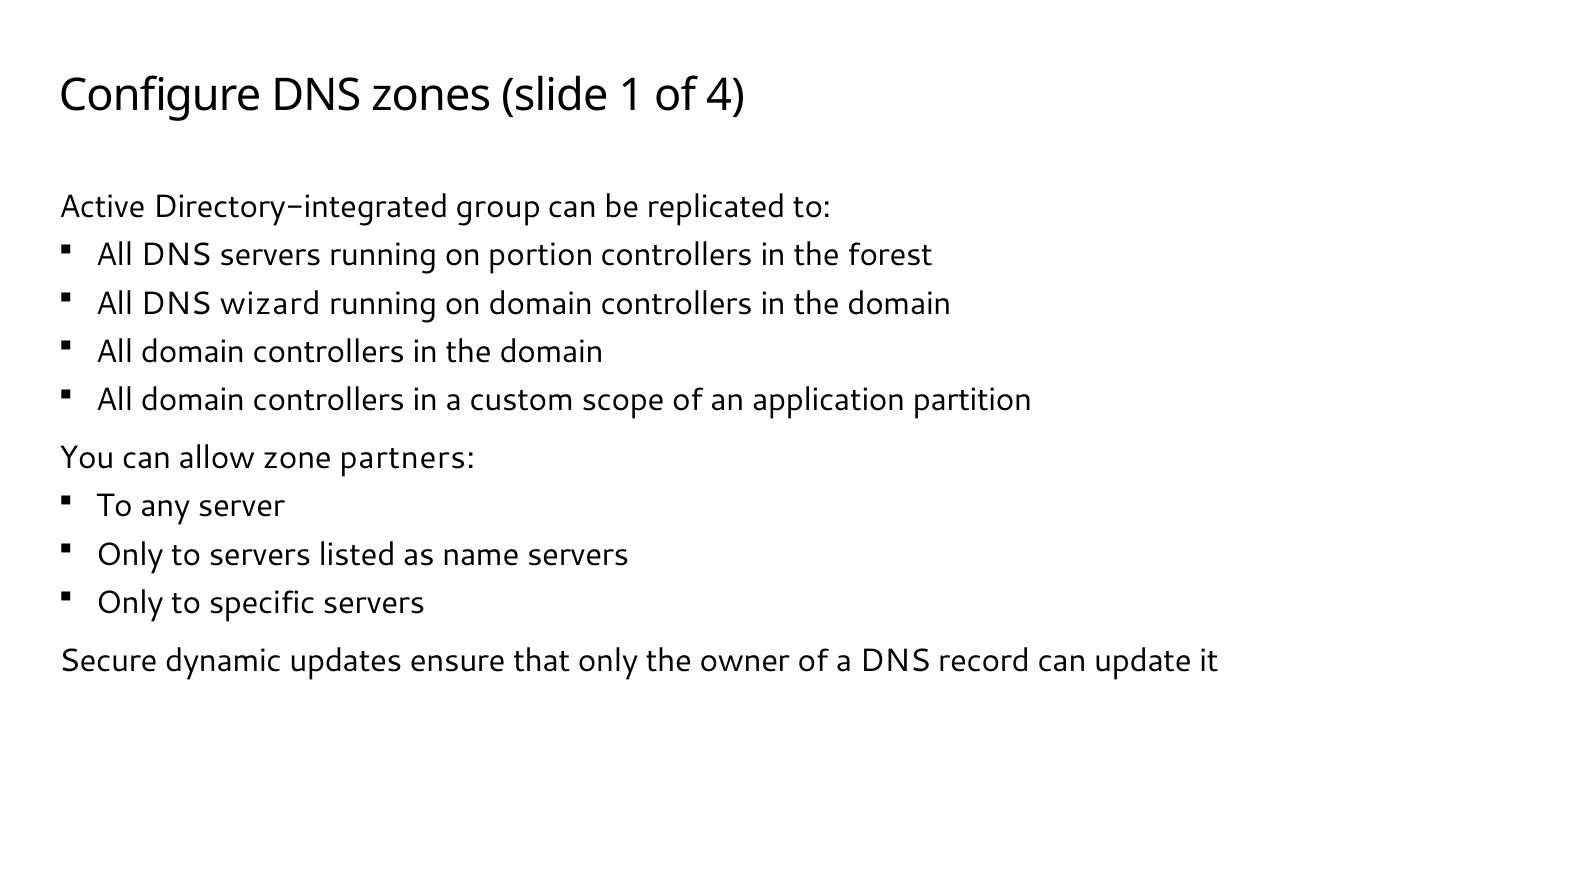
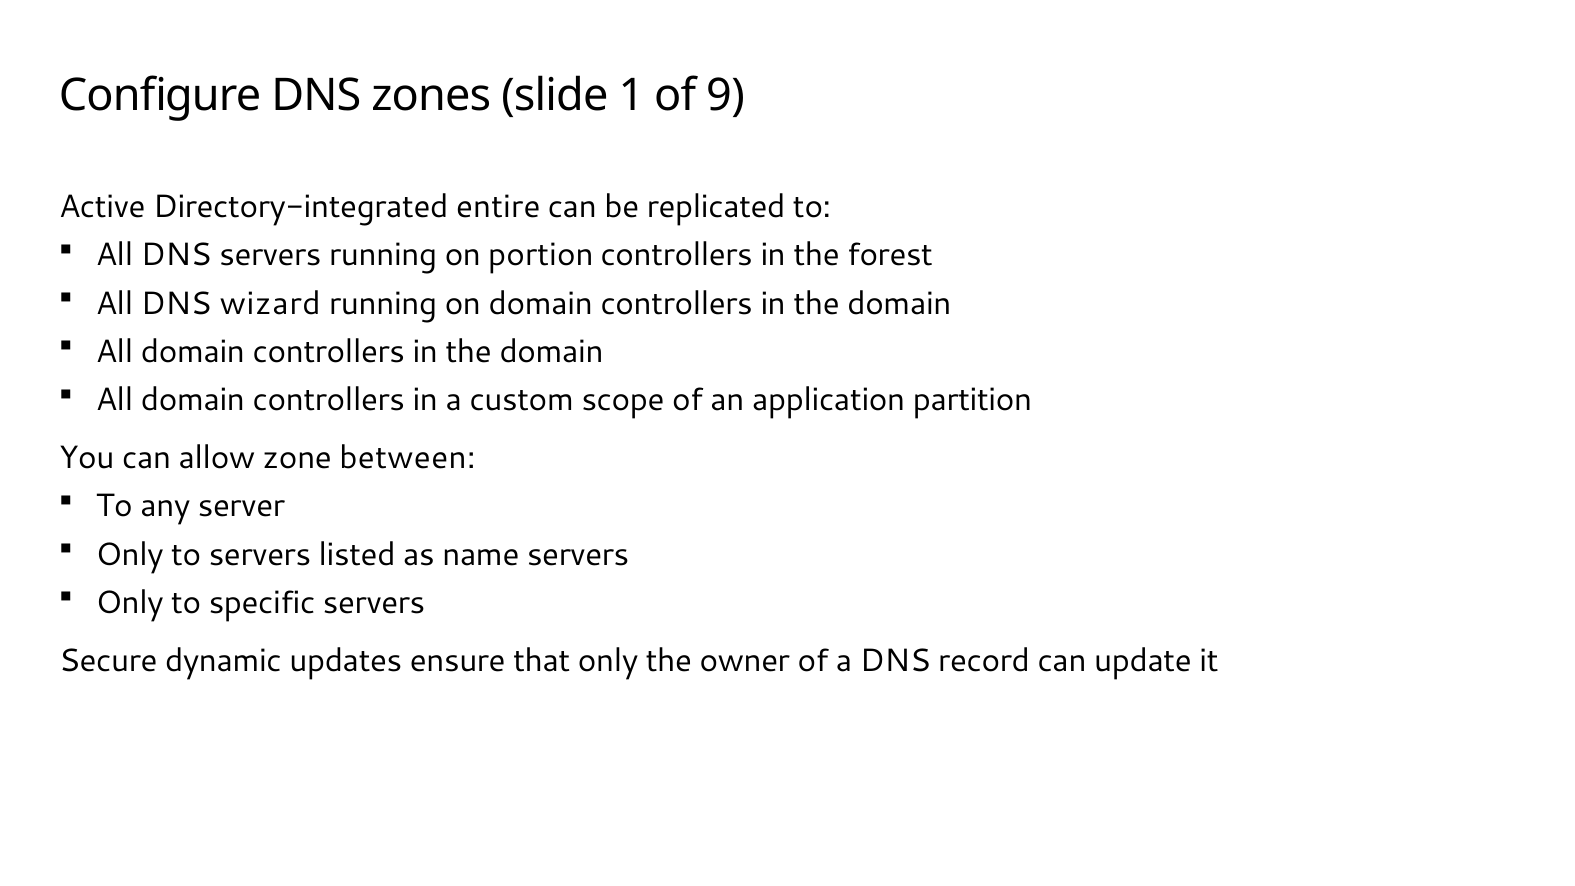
4: 4 -> 9
group: group -> entire
partners: partners -> between
